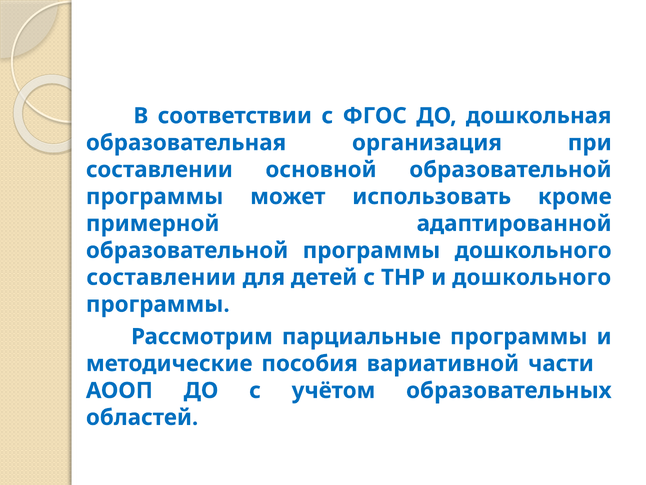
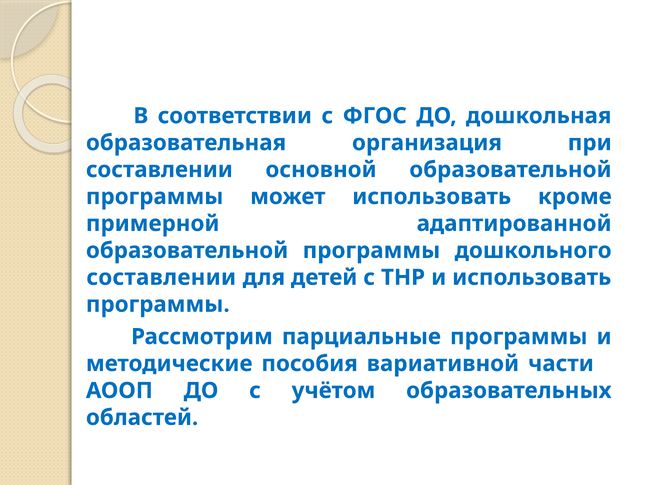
и дошкольного: дошкольного -> использовать
